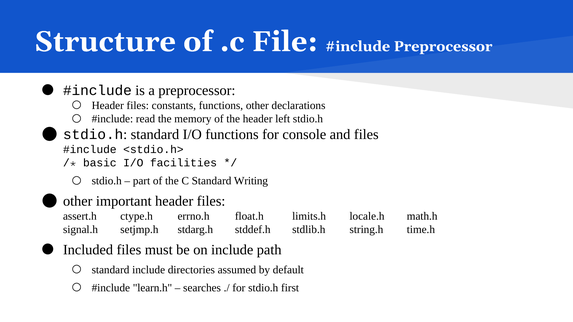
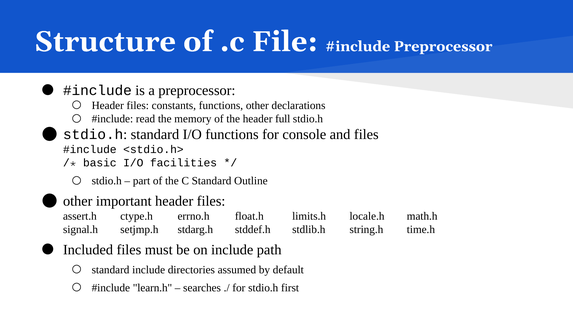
left: left -> full
Writing: Writing -> Outline
